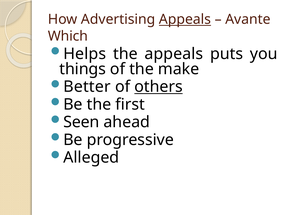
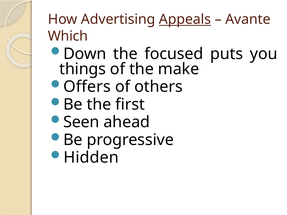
Helps: Helps -> Down
the appeals: appeals -> focused
Better: Better -> Offers
others underline: present -> none
Alleged: Alleged -> Hidden
